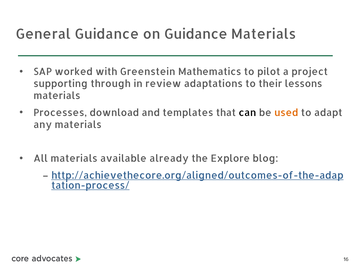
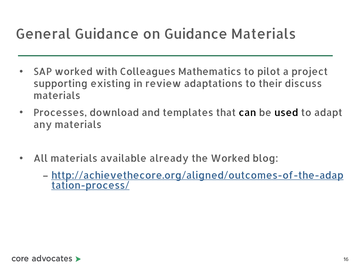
Greenstein: Greenstein -> Colleagues
through: through -> existing
lessons: lessons -> discuss
used colour: orange -> black
the Explore: Explore -> Worked
